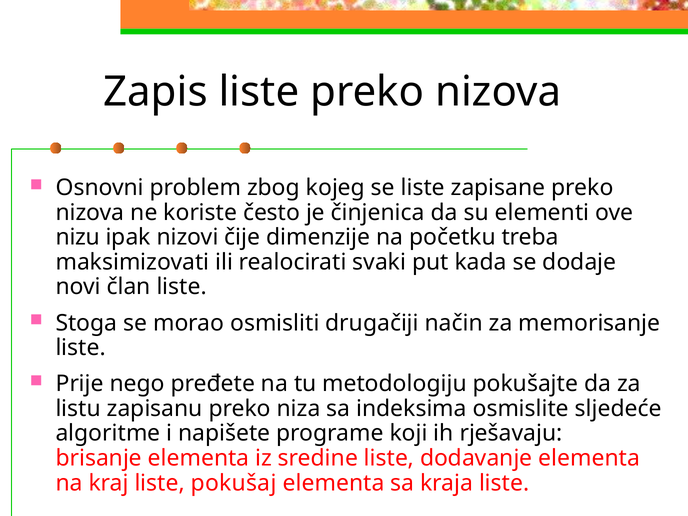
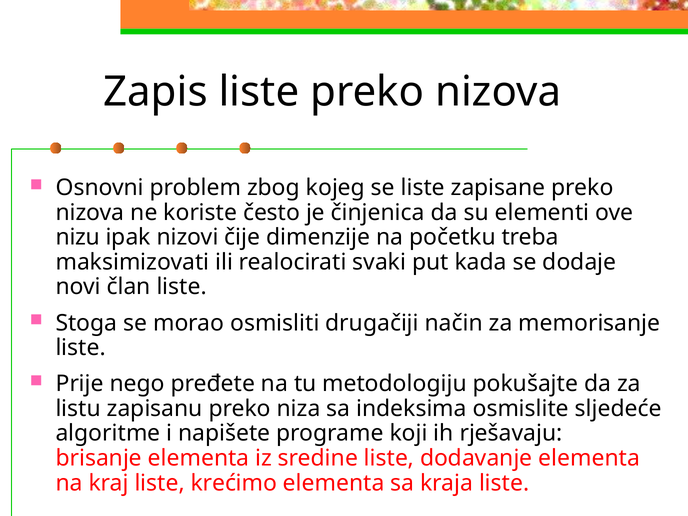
pokušaj: pokušaj -> krećimo
